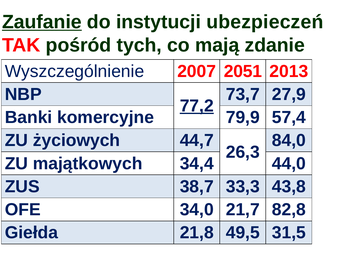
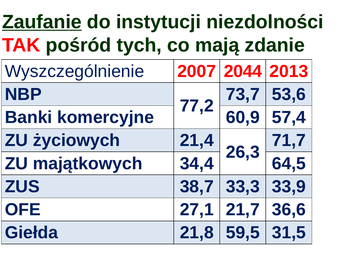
ubezpieczeń: ubezpieczeń -> niezdolności
2051: 2051 -> 2044
27,9: 27,9 -> 53,6
77,2 underline: present -> none
79,9: 79,9 -> 60,9
44,7: 44,7 -> 21,4
84,0: 84,0 -> 71,7
44,0: 44,0 -> 64,5
43,8: 43,8 -> 33,9
34,0: 34,0 -> 27,1
82,8: 82,8 -> 36,6
49,5: 49,5 -> 59,5
